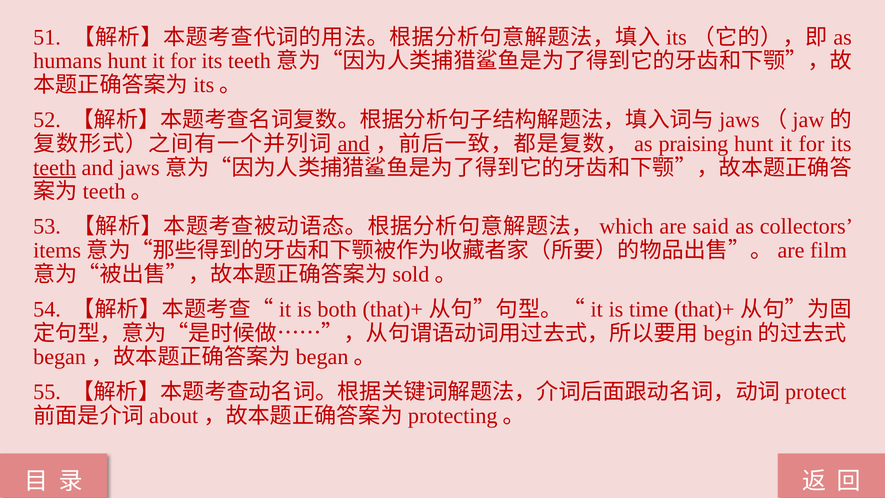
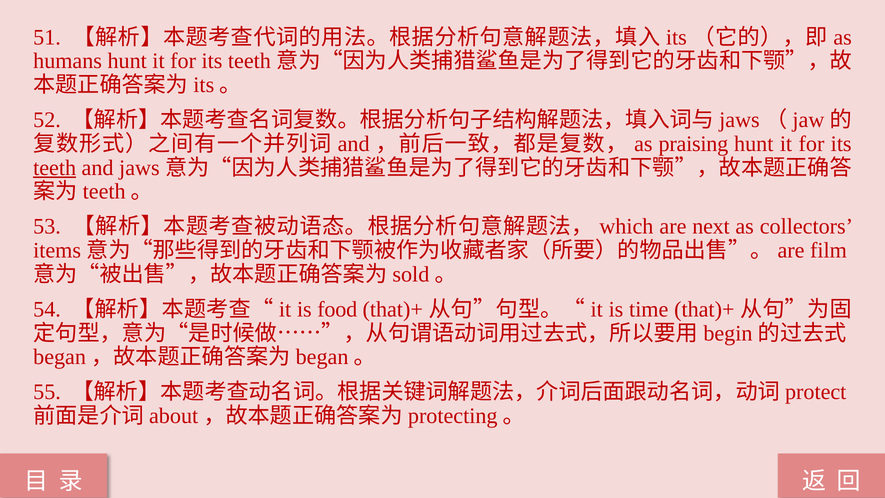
and at (354, 144) underline: present -> none
said: said -> next
both: both -> food
